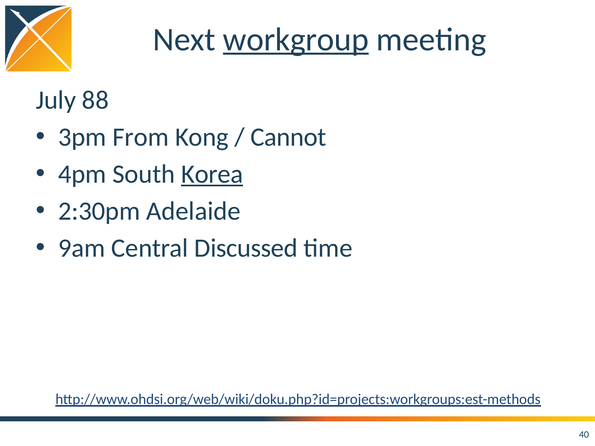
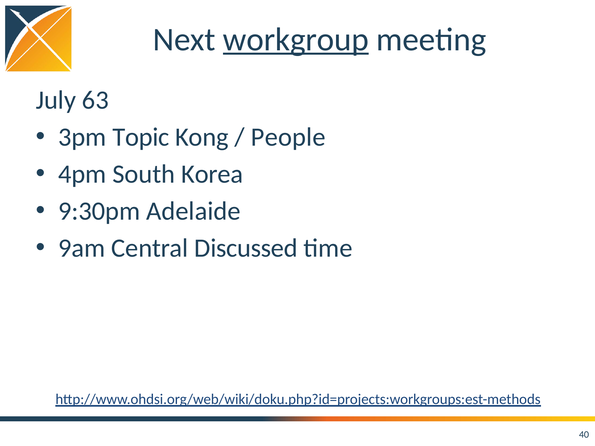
88: 88 -> 63
From: From -> Topic
Cannot: Cannot -> People
Korea underline: present -> none
2:30pm: 2:30pm -> 9:30pm
